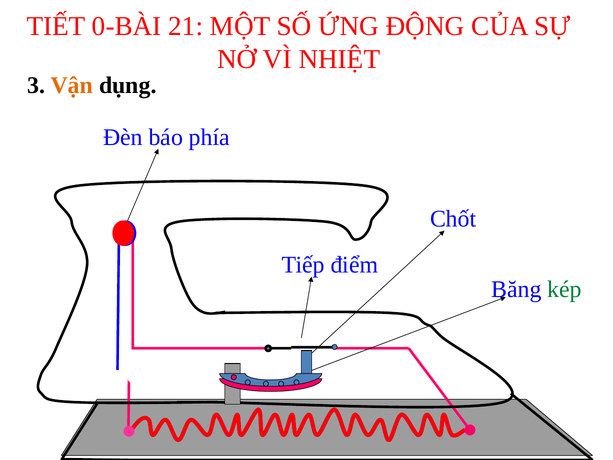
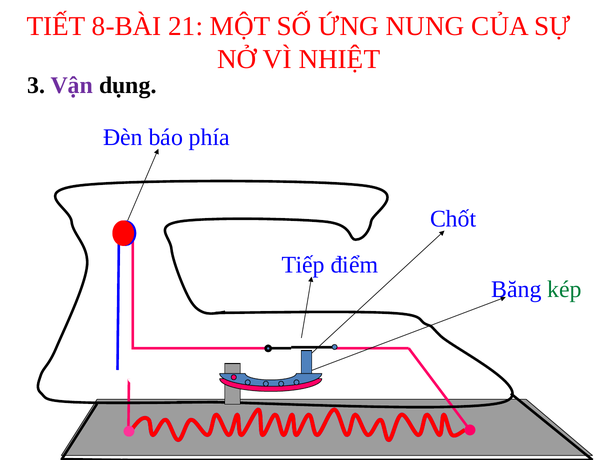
0-BÀI: 0-BÀI -> 8-BÀI
ĐỘNG: ĐỘNG -> NUNG
Vận colour: orange -> purple
